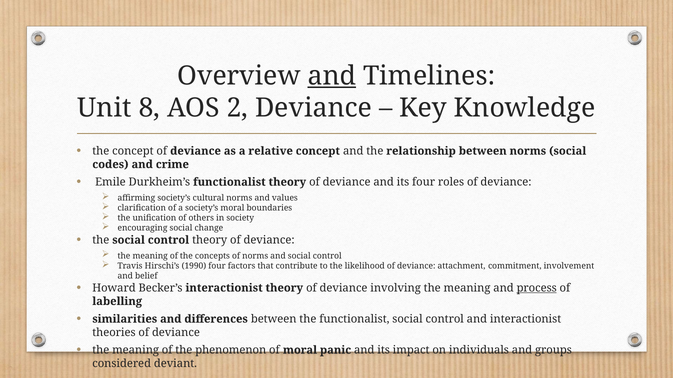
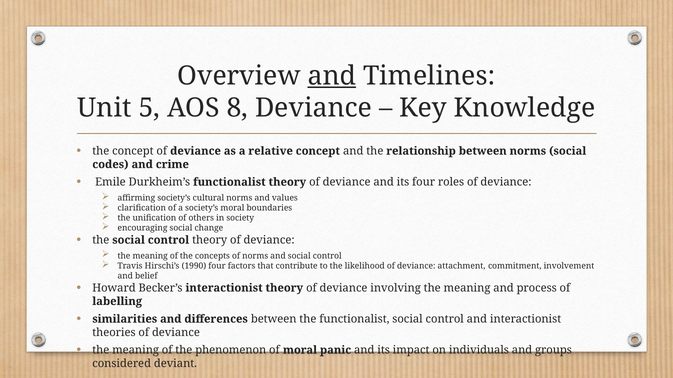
8: 8 -> 5
2: 2 -> 8
process underline: present -> none
